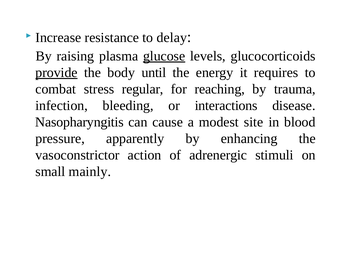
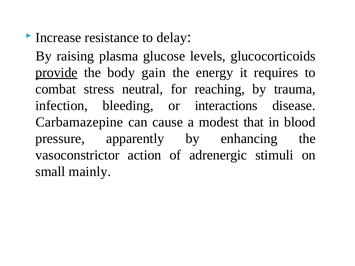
glucose underline: present -> none
until: until -> gain
regular: regular -> neutral
Nasopharyngitis: Nasopharyngitis -> Carbamazepine
site: site -> that
